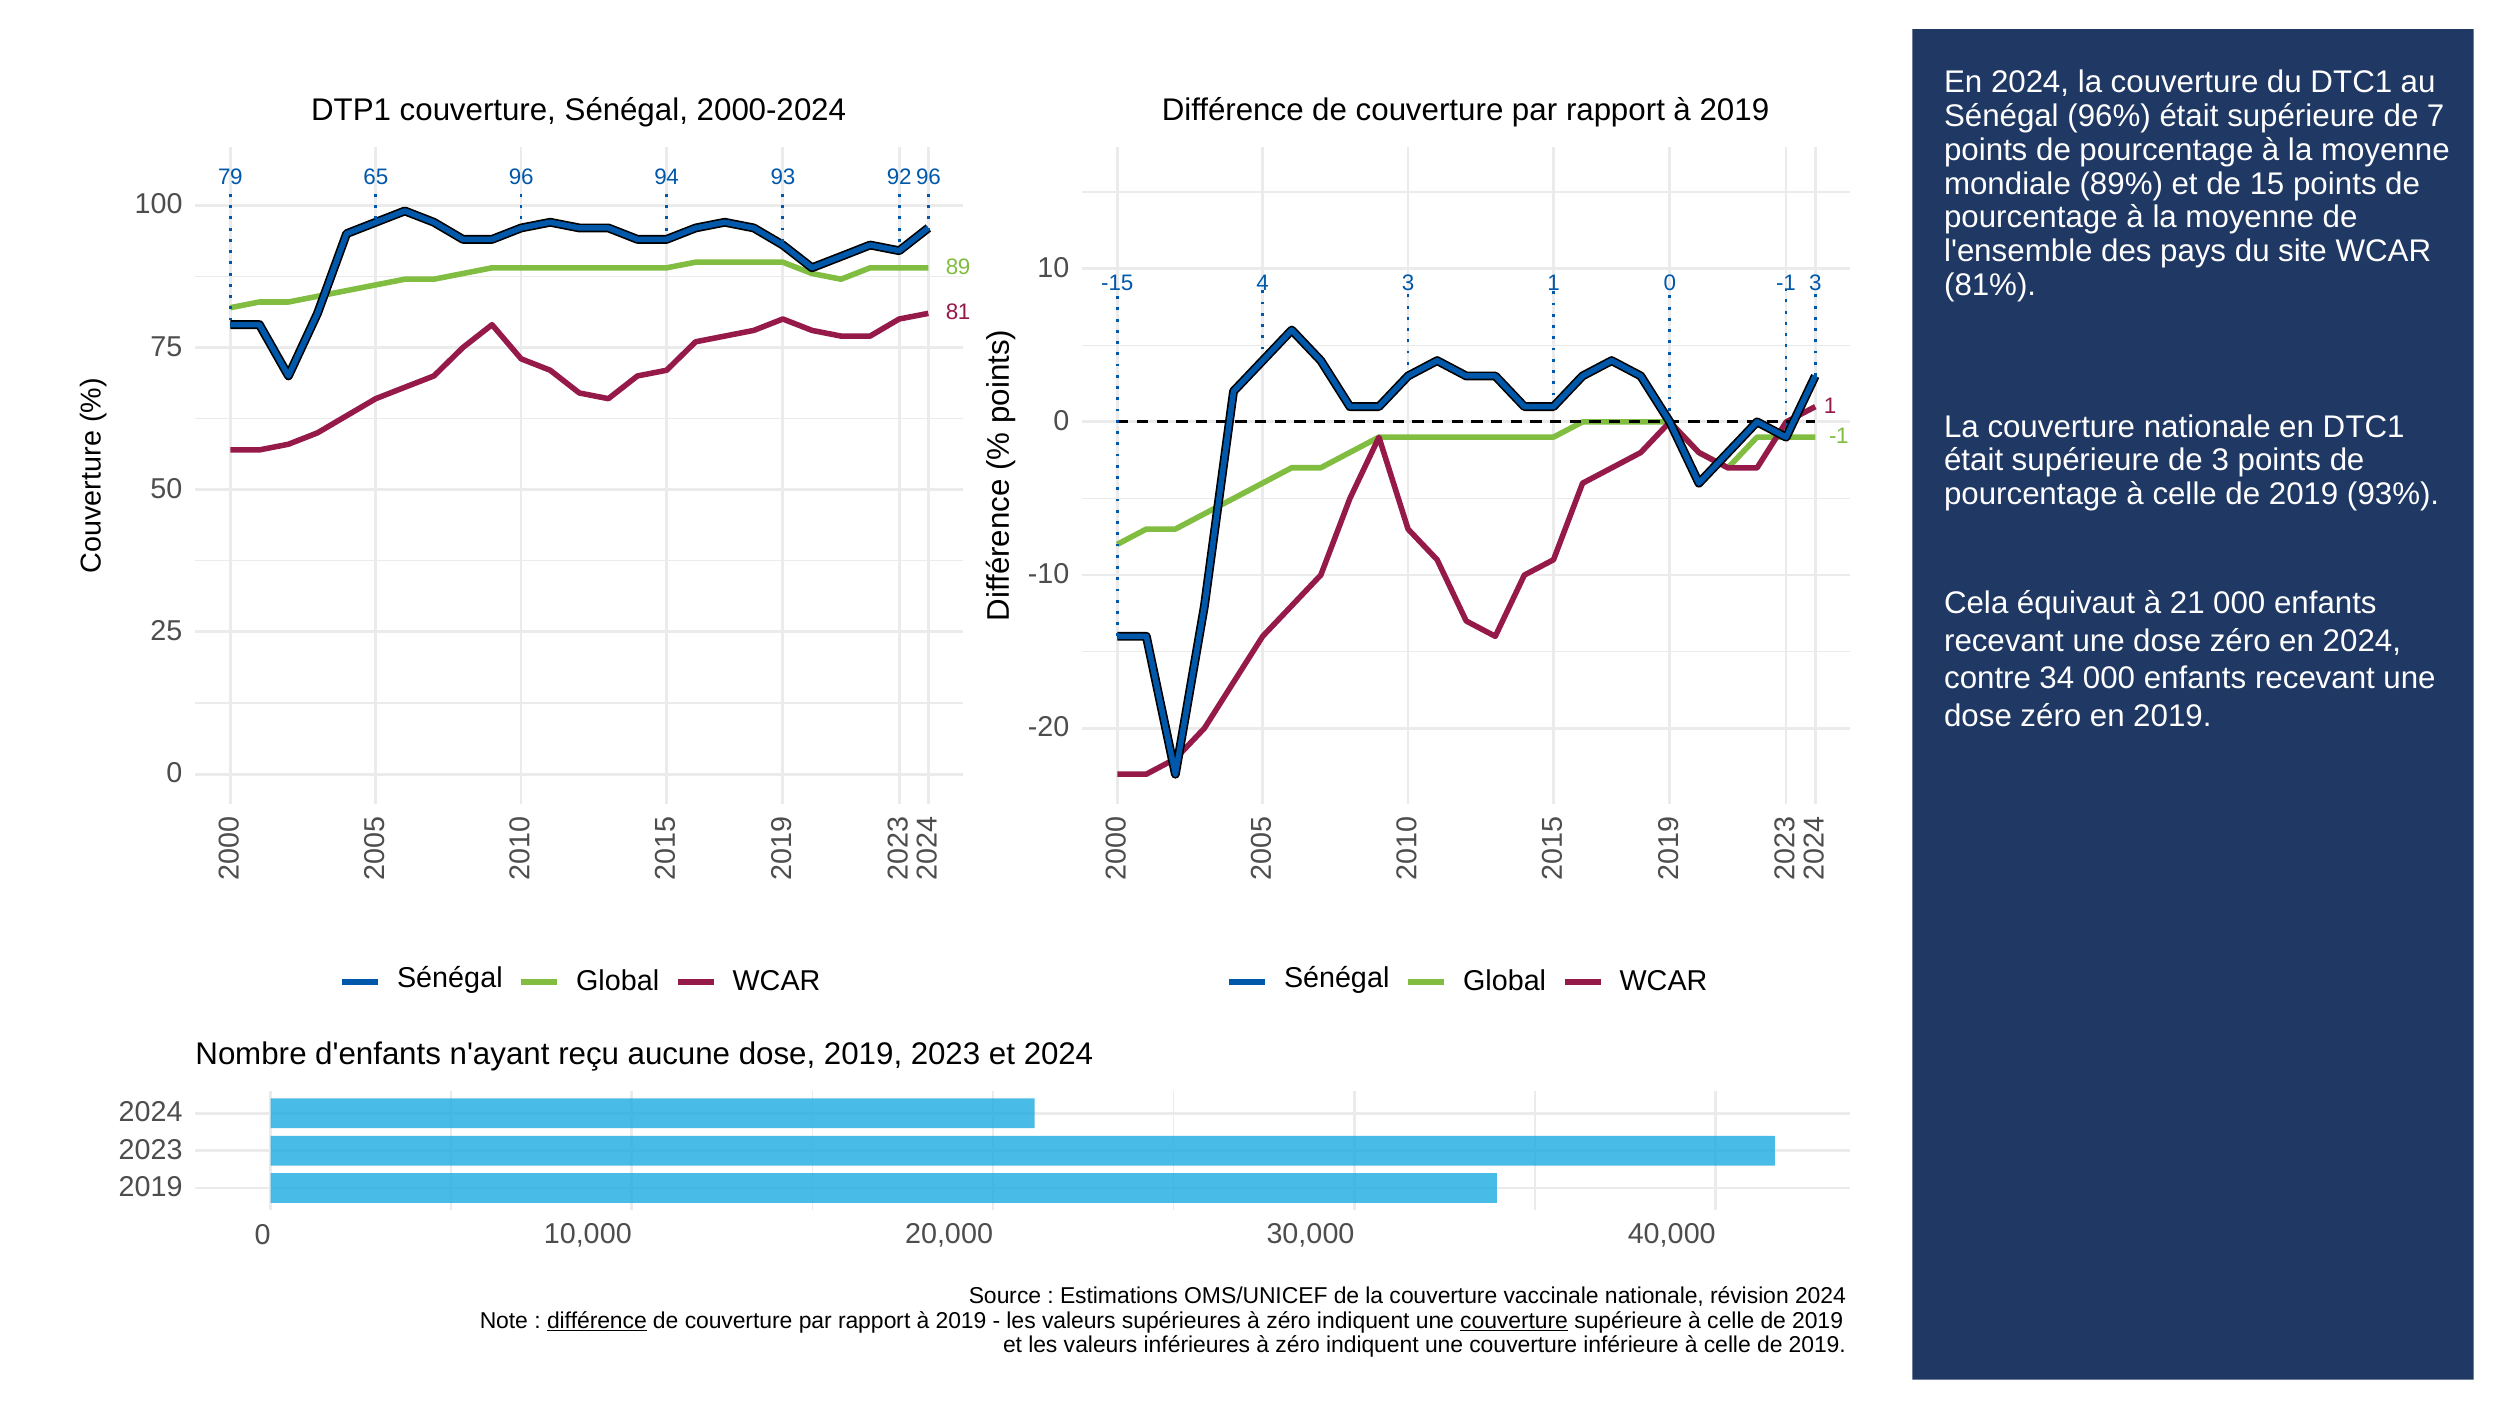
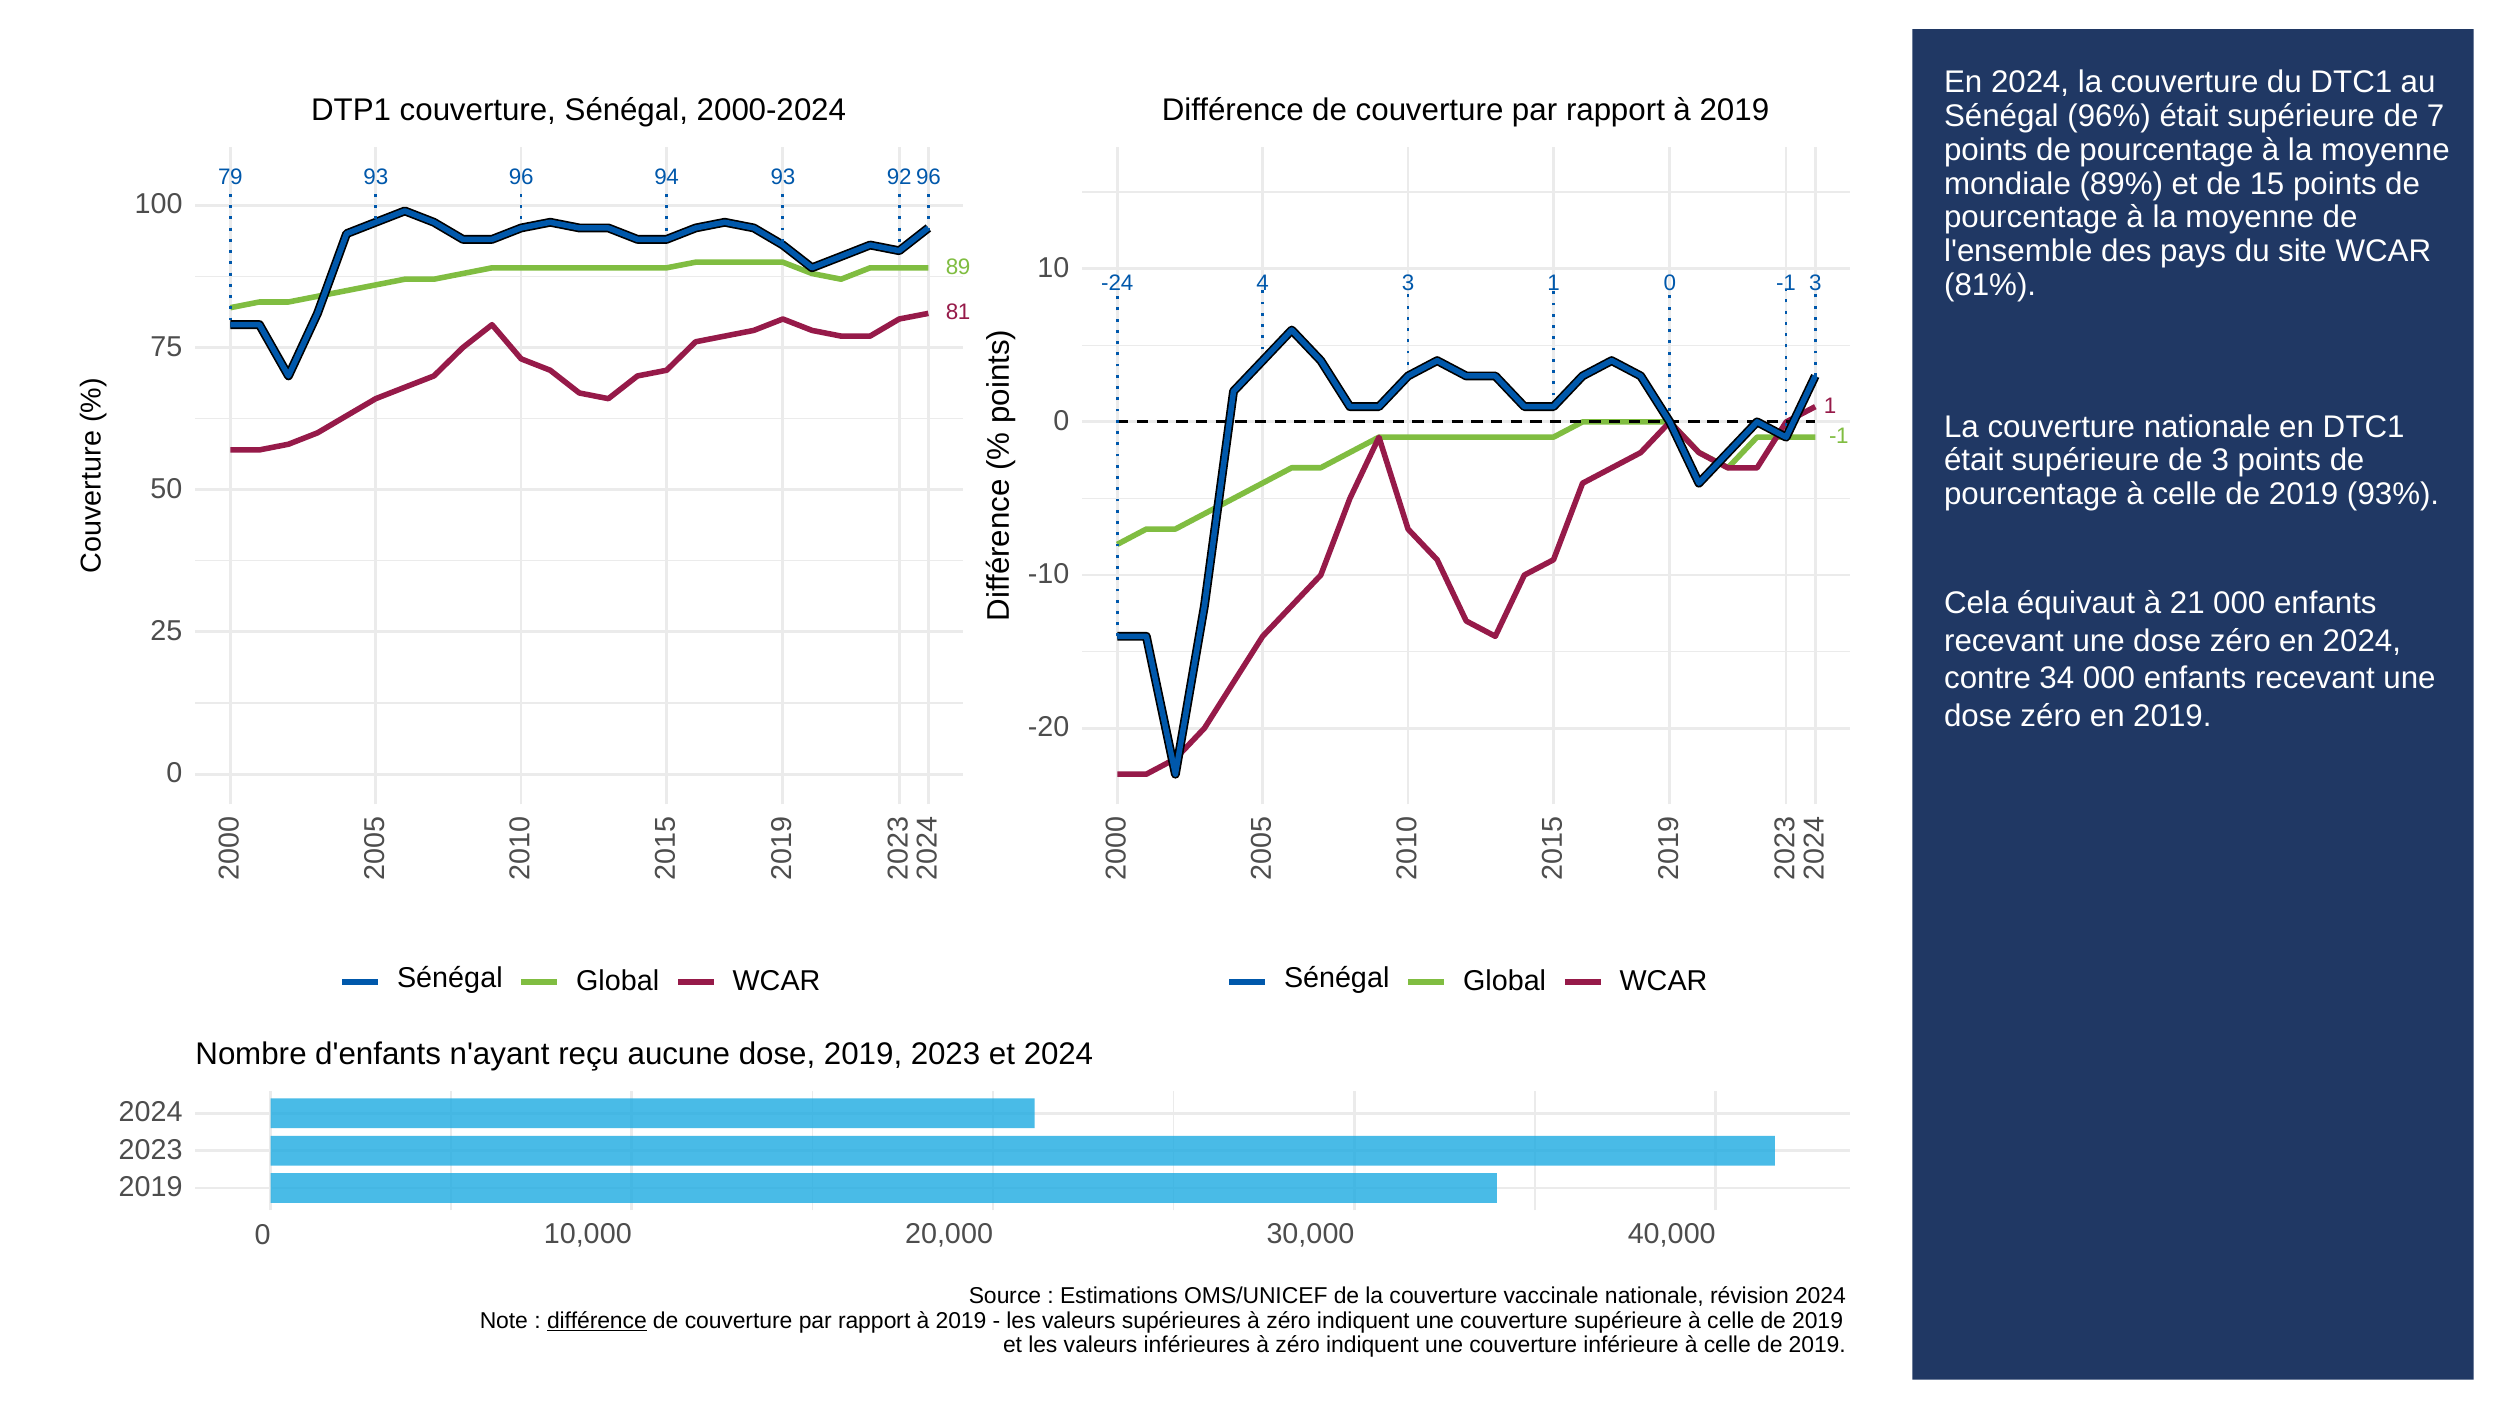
79 65: 65 -> 93
-15: -15 -> -24
couverture at (1514, 1321) underline: present -> none
